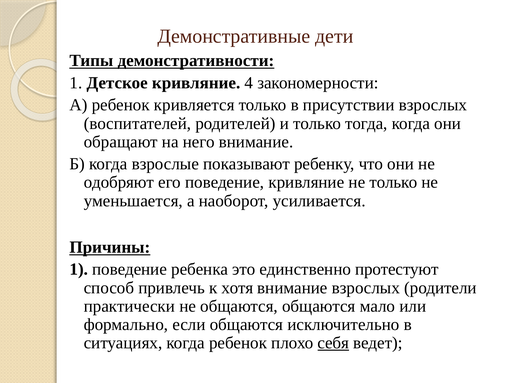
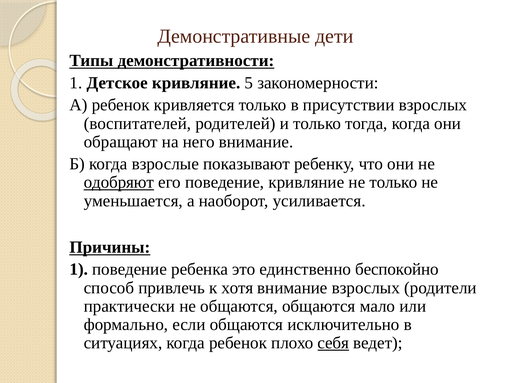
4: 4 -> 5
одобряют underline: none -> present
протестуют: протестуют -> беспокойно
